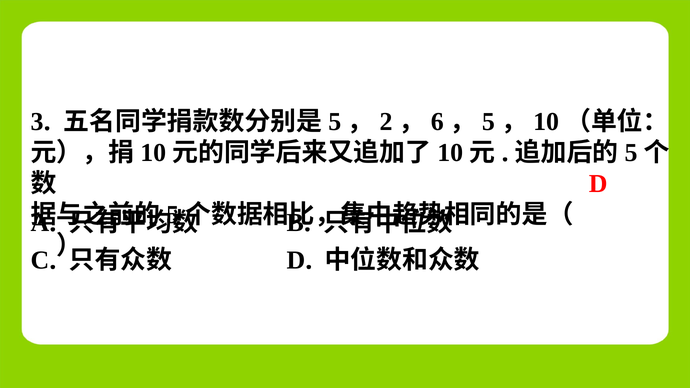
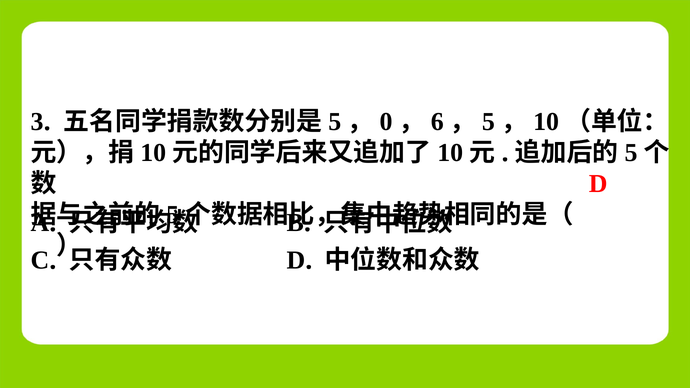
2: 2 -> 0
